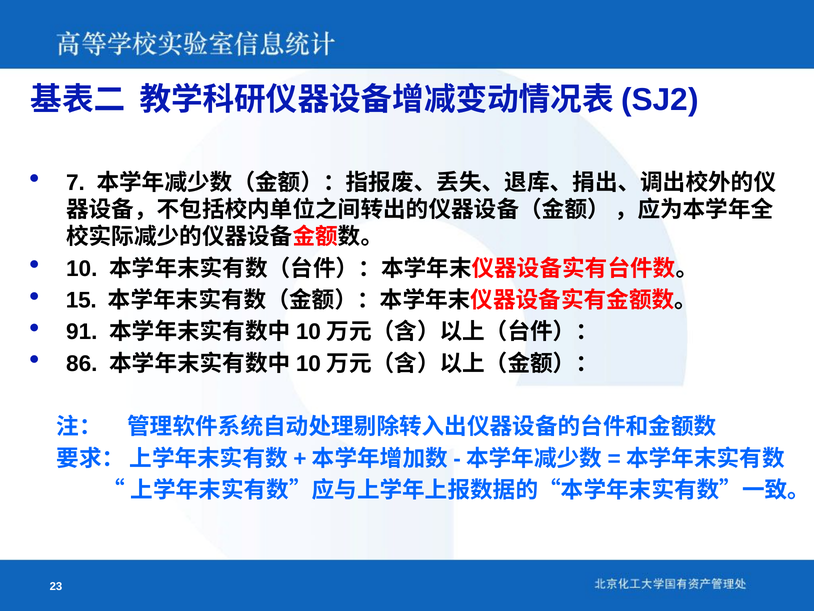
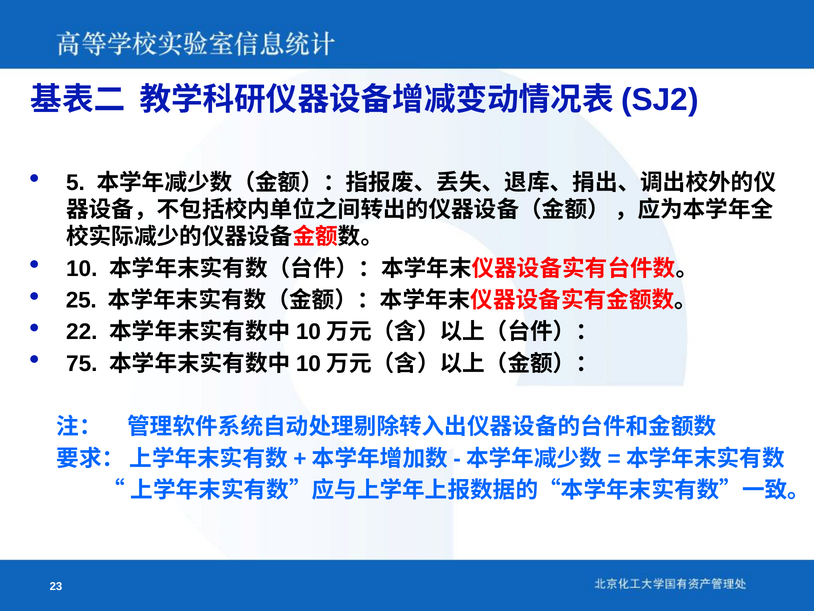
7: 7 -> 5
15: 15 -> 25
91: 91 -> 22
86: 86 -> 75
